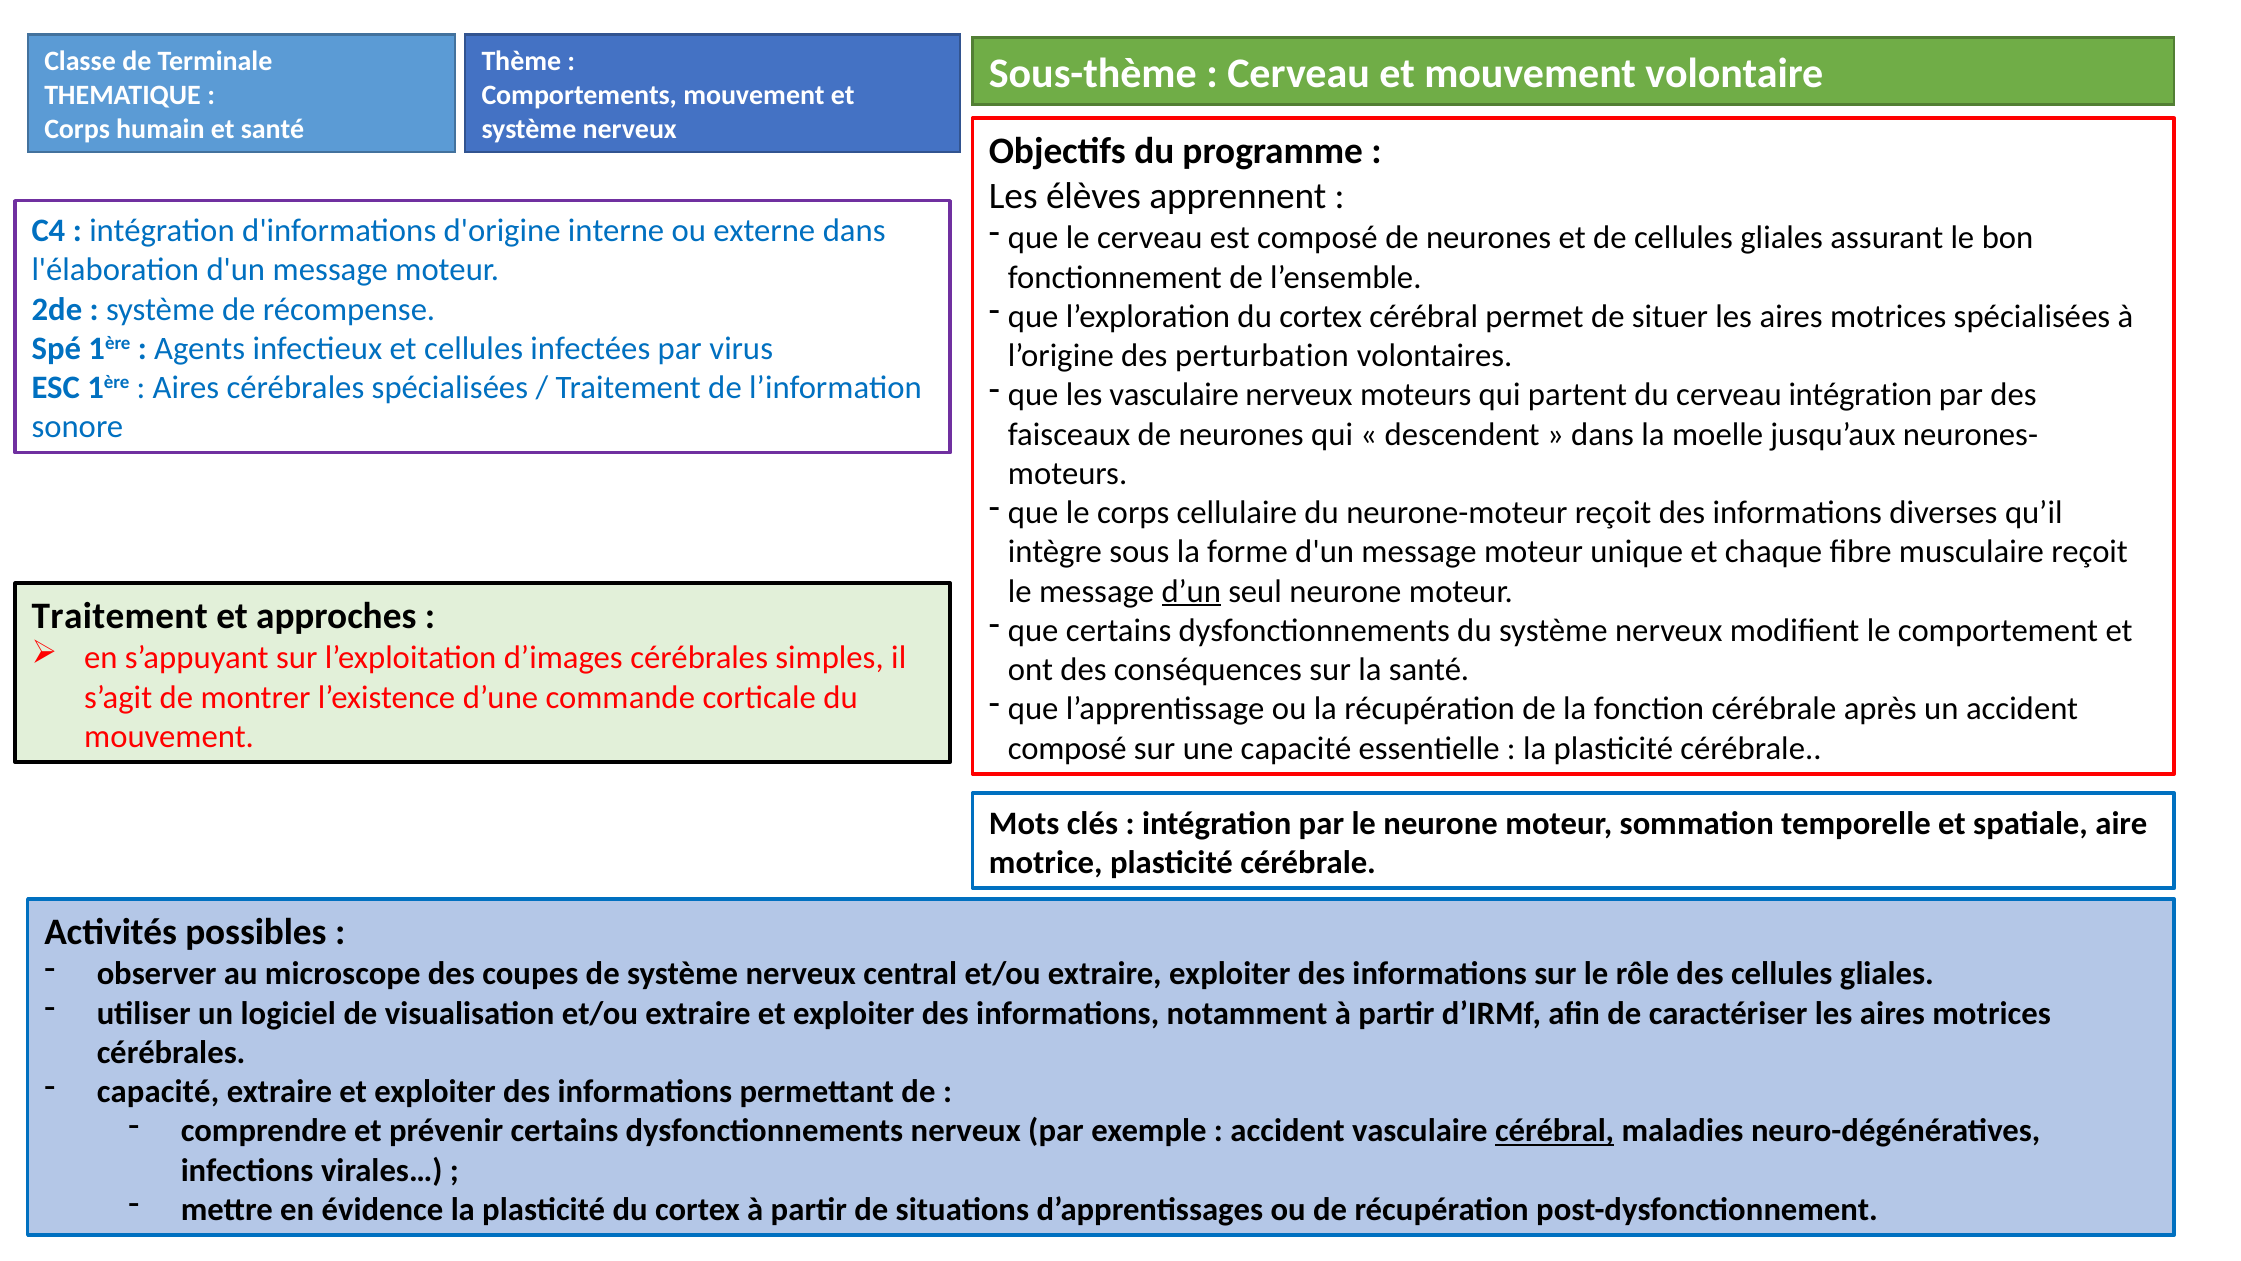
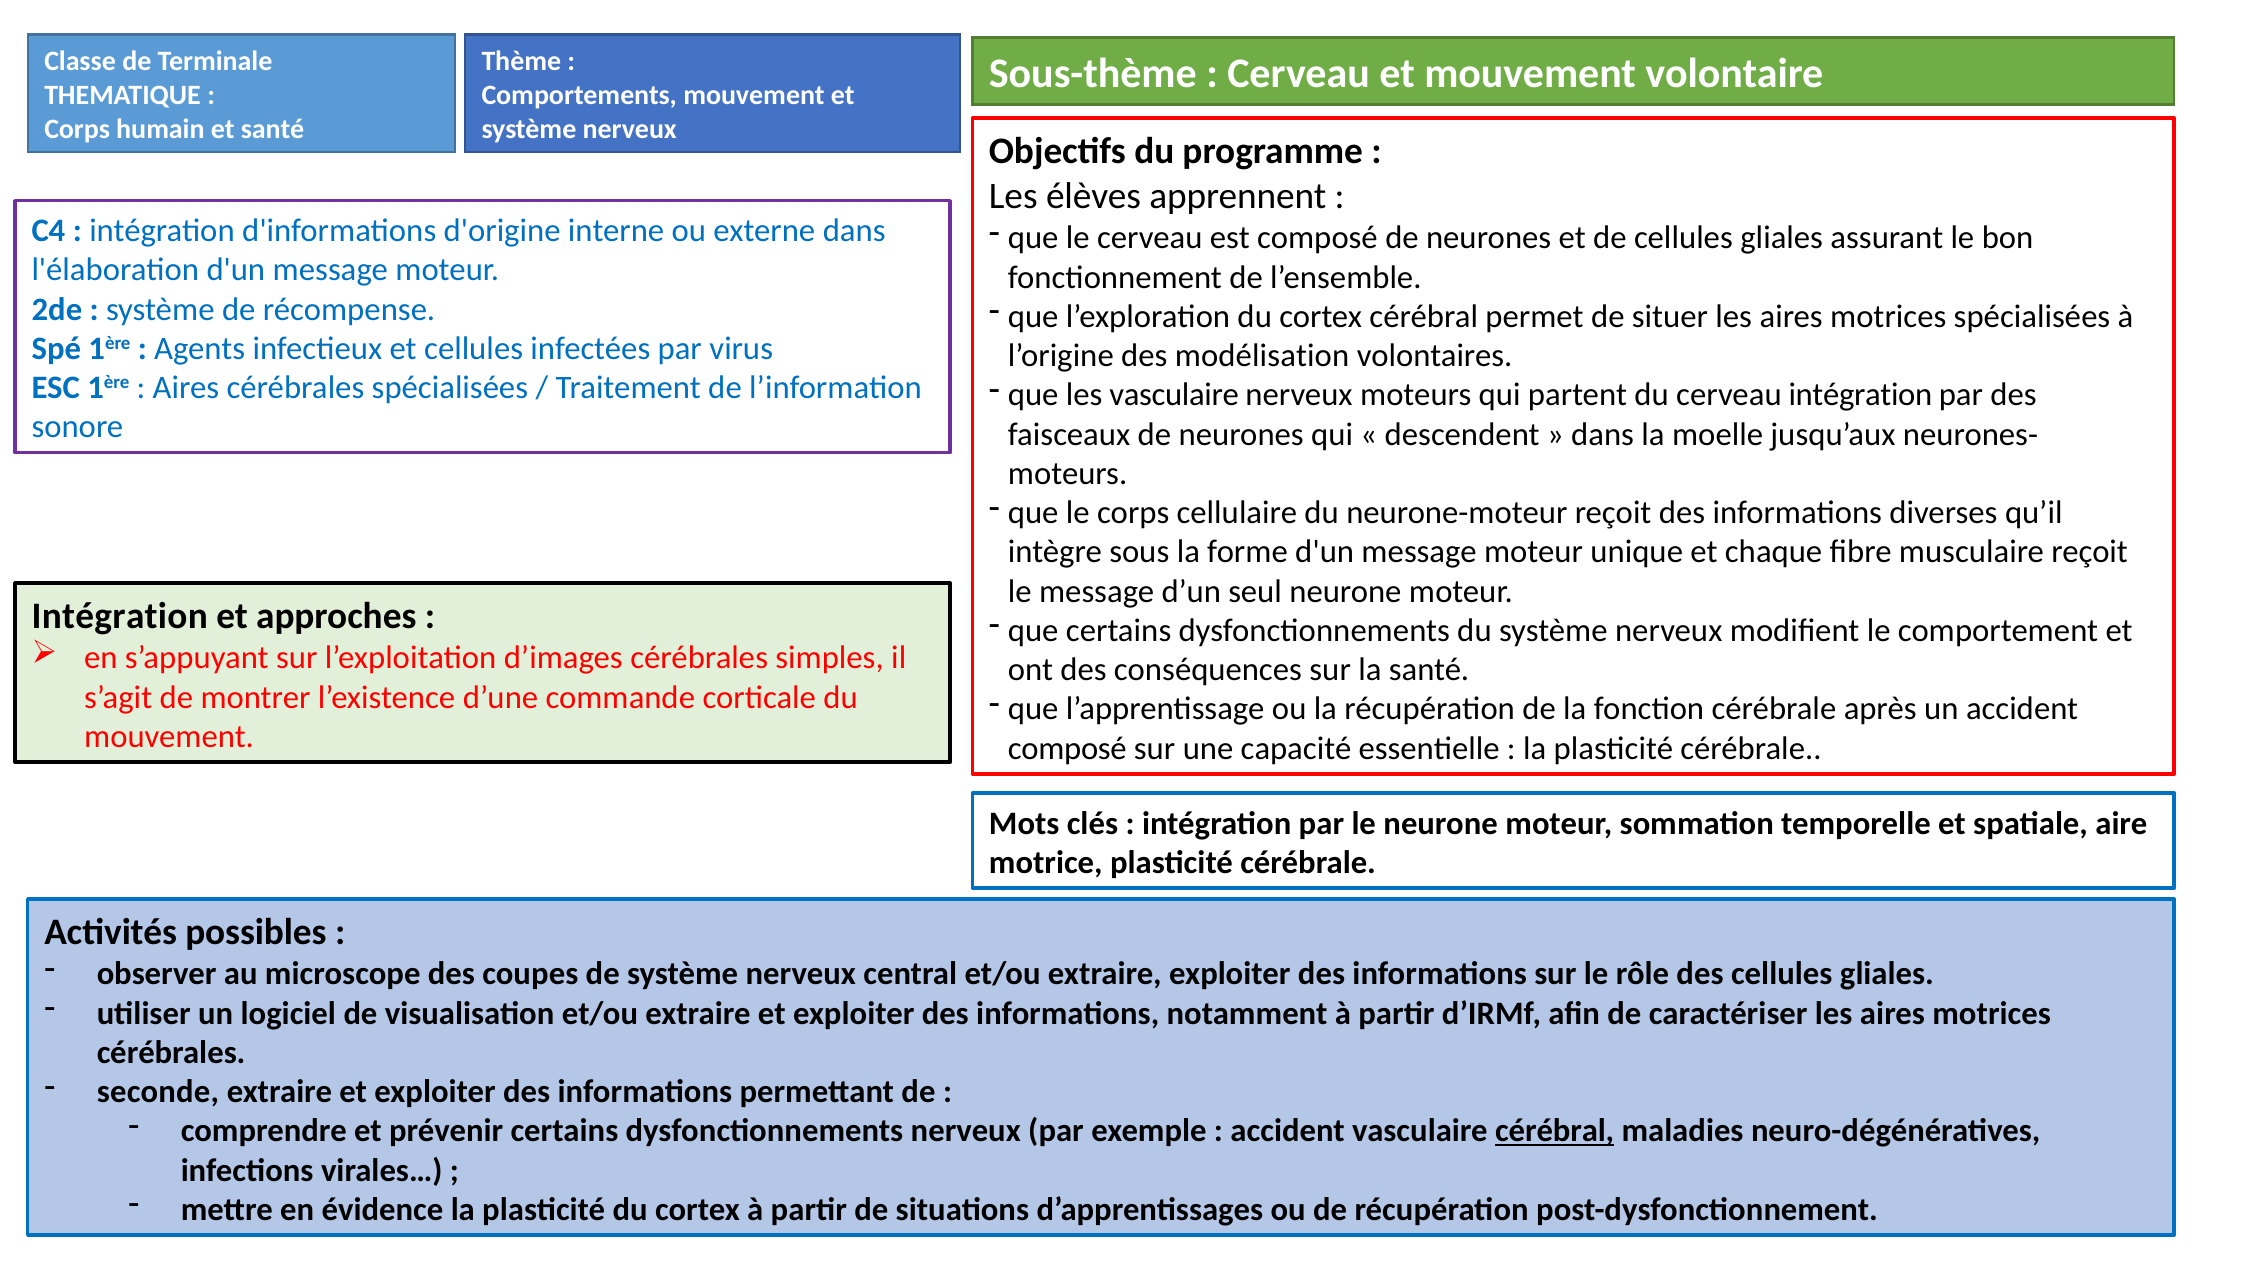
perturbation: perturbation -> modélisation
d’un underline: present -> none
Traitement at (120, 616): Traitement -> Intégration
capacité at (158, 1091): capacité -> seconde
